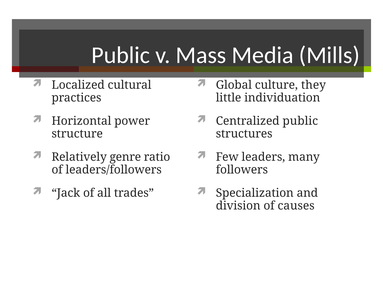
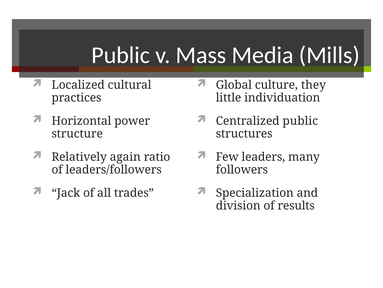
genre: genre -> again
causes: causes -> results
